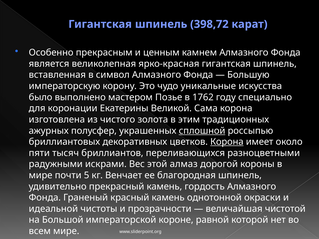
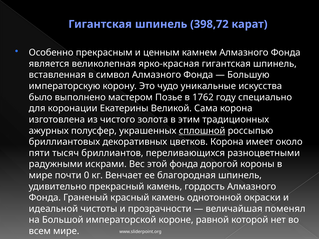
Корона at (227, 142) underline: present -> none
этой алмаз: алмаз -> фонда
5: 5 -> 0
чистотой: чистотой -> поменял
